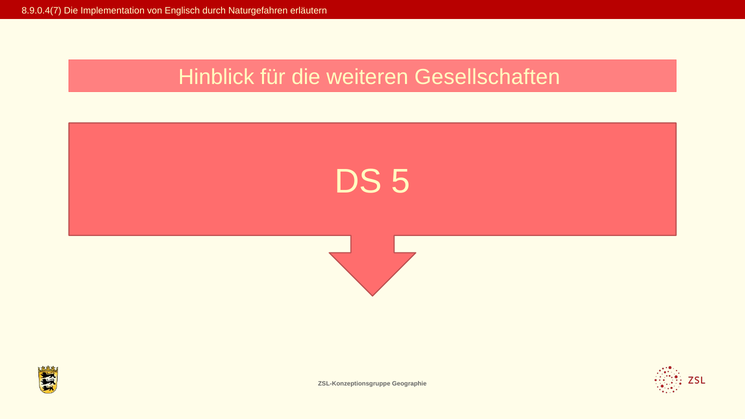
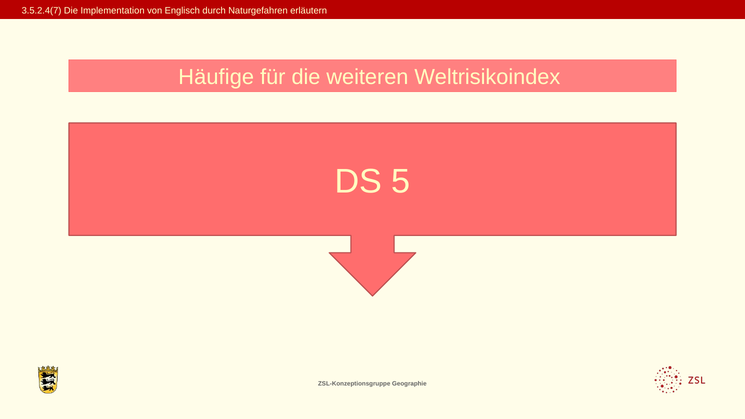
8.9.0.4(7: 8.9.0.4(7 -> 3.5.2.4(7
Hinblick: Hinblick -> Häufige
Gesellschaften: Gesellschaften -> Weltrisikoindex
